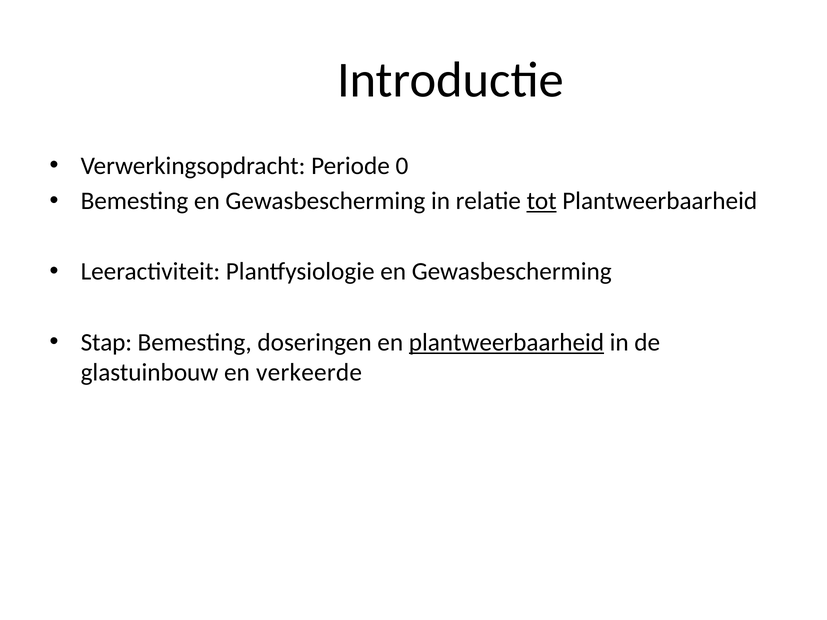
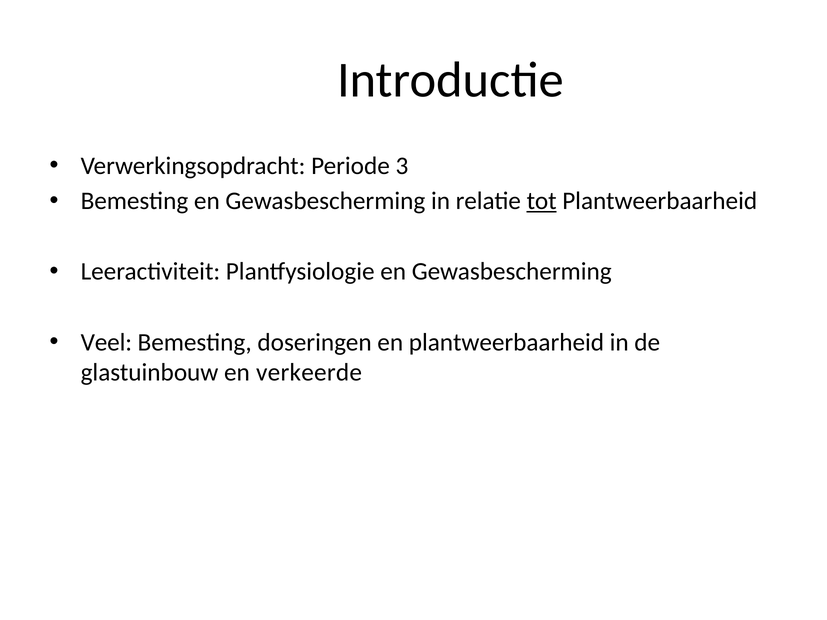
0: 0 -> 3
Stap: Stap -> Veel
plantweerbaarheid at (506, 342) underline: present -> none
